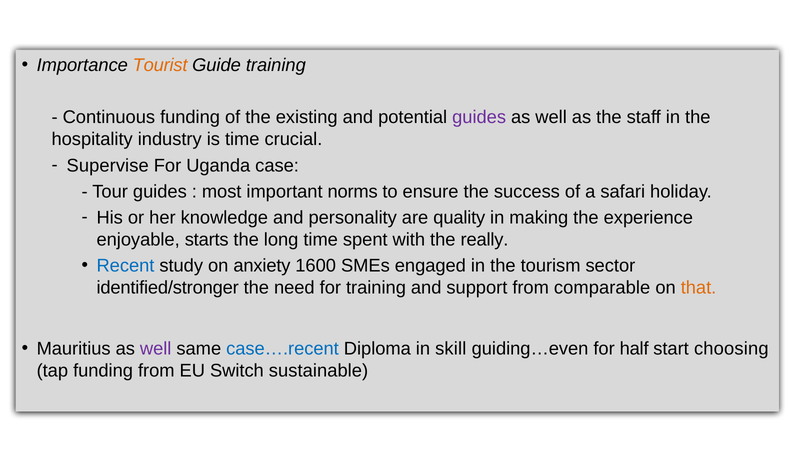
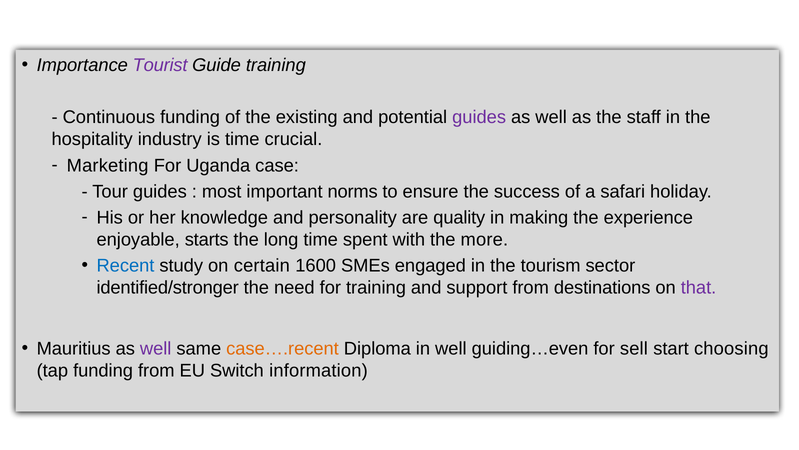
Tourist colour: orange -> purple
Supervise: Supervise -> Marketing
really: really -> more
anxiety: anxiety -> certain
comparable: comparable -> destinations
that colour: orange -> purple
case….recent colour: blue -> orange
in skill: skill -> well
half: half -> sell
sustainable: sustainable -> information
